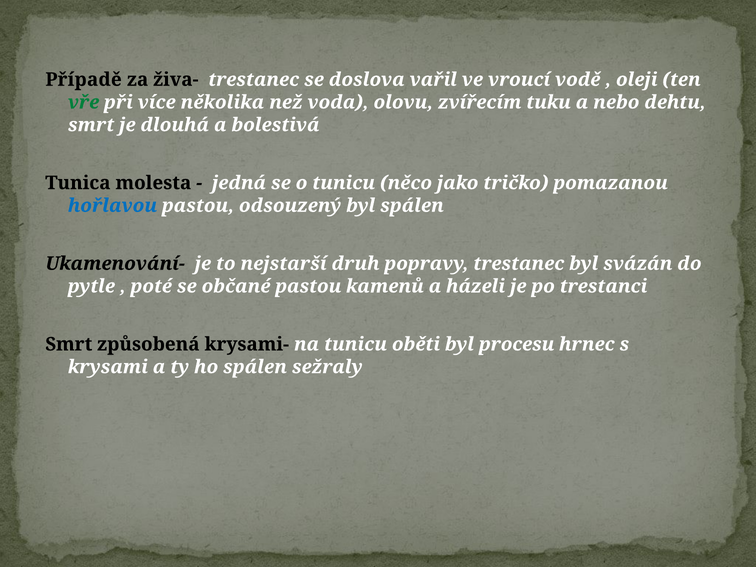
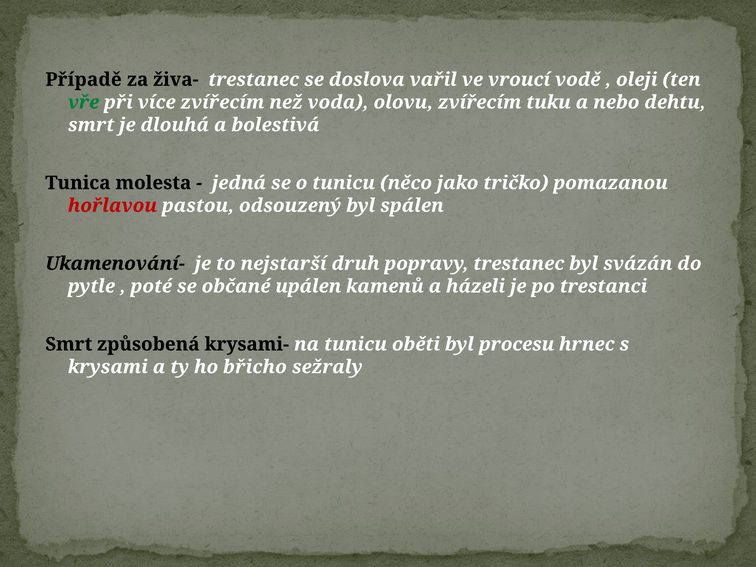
více několika: několika -> zvířecím
hořlavou colour: blue -> red
občané pastou: pastou -> upálen
ho spálen: spálen -> břicho
